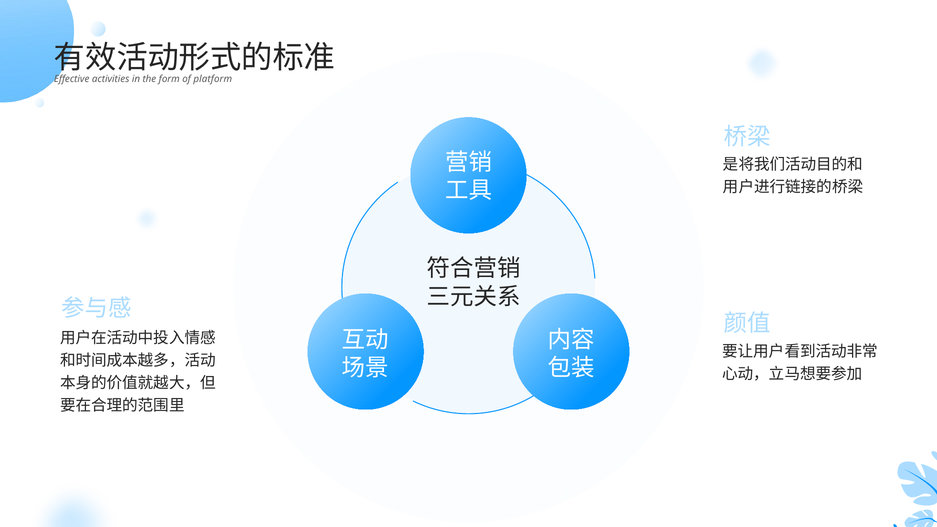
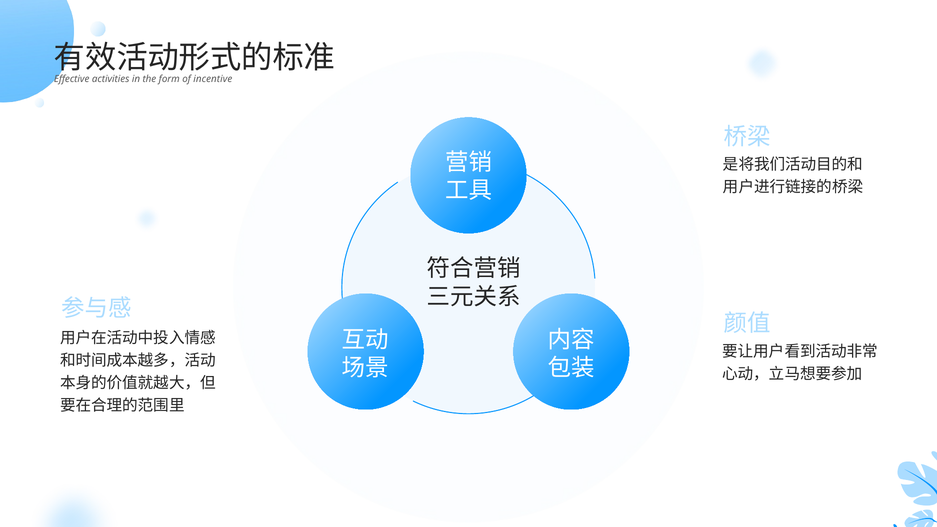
platform: platform -> incentive
